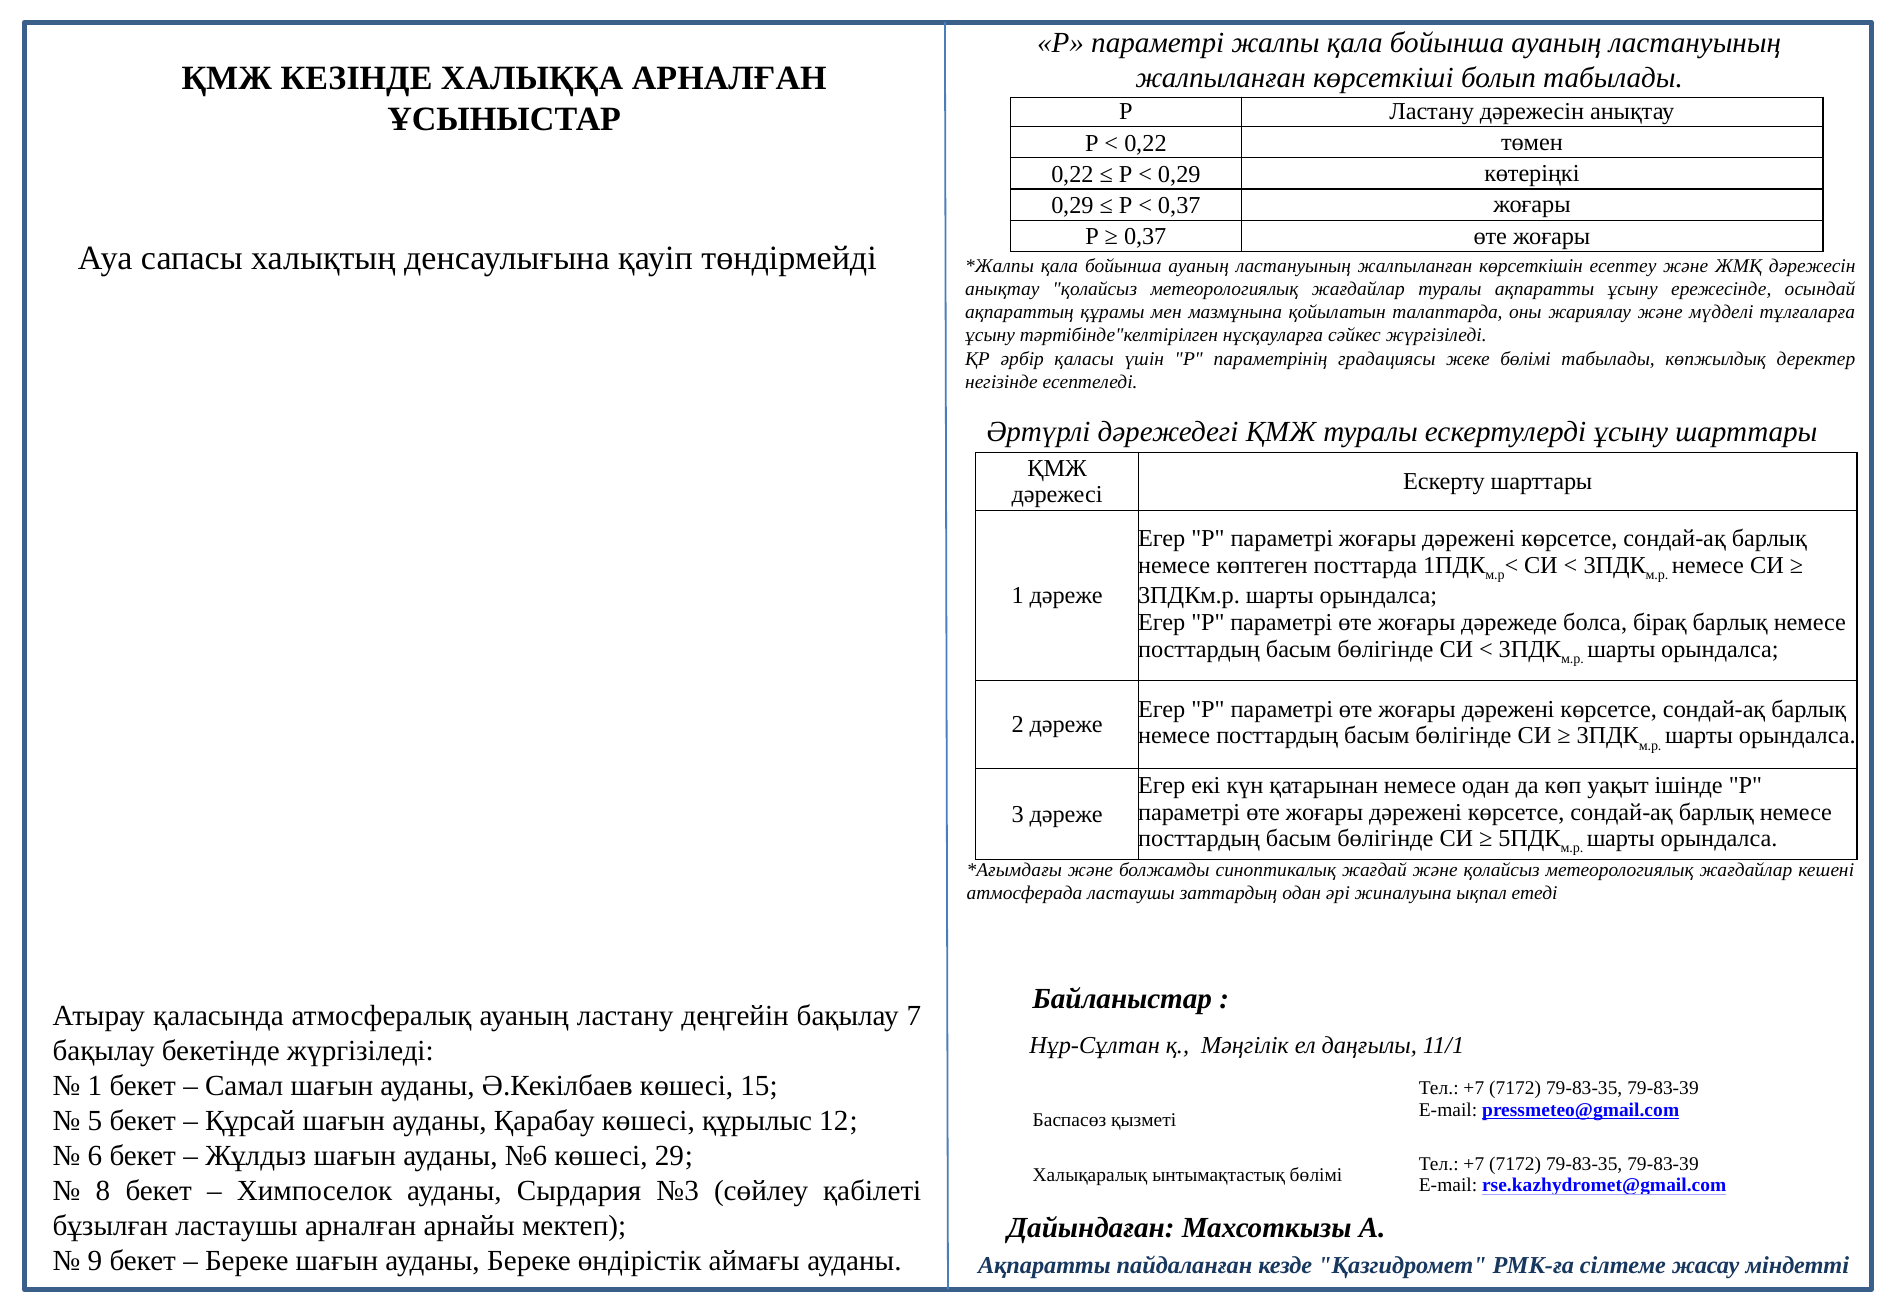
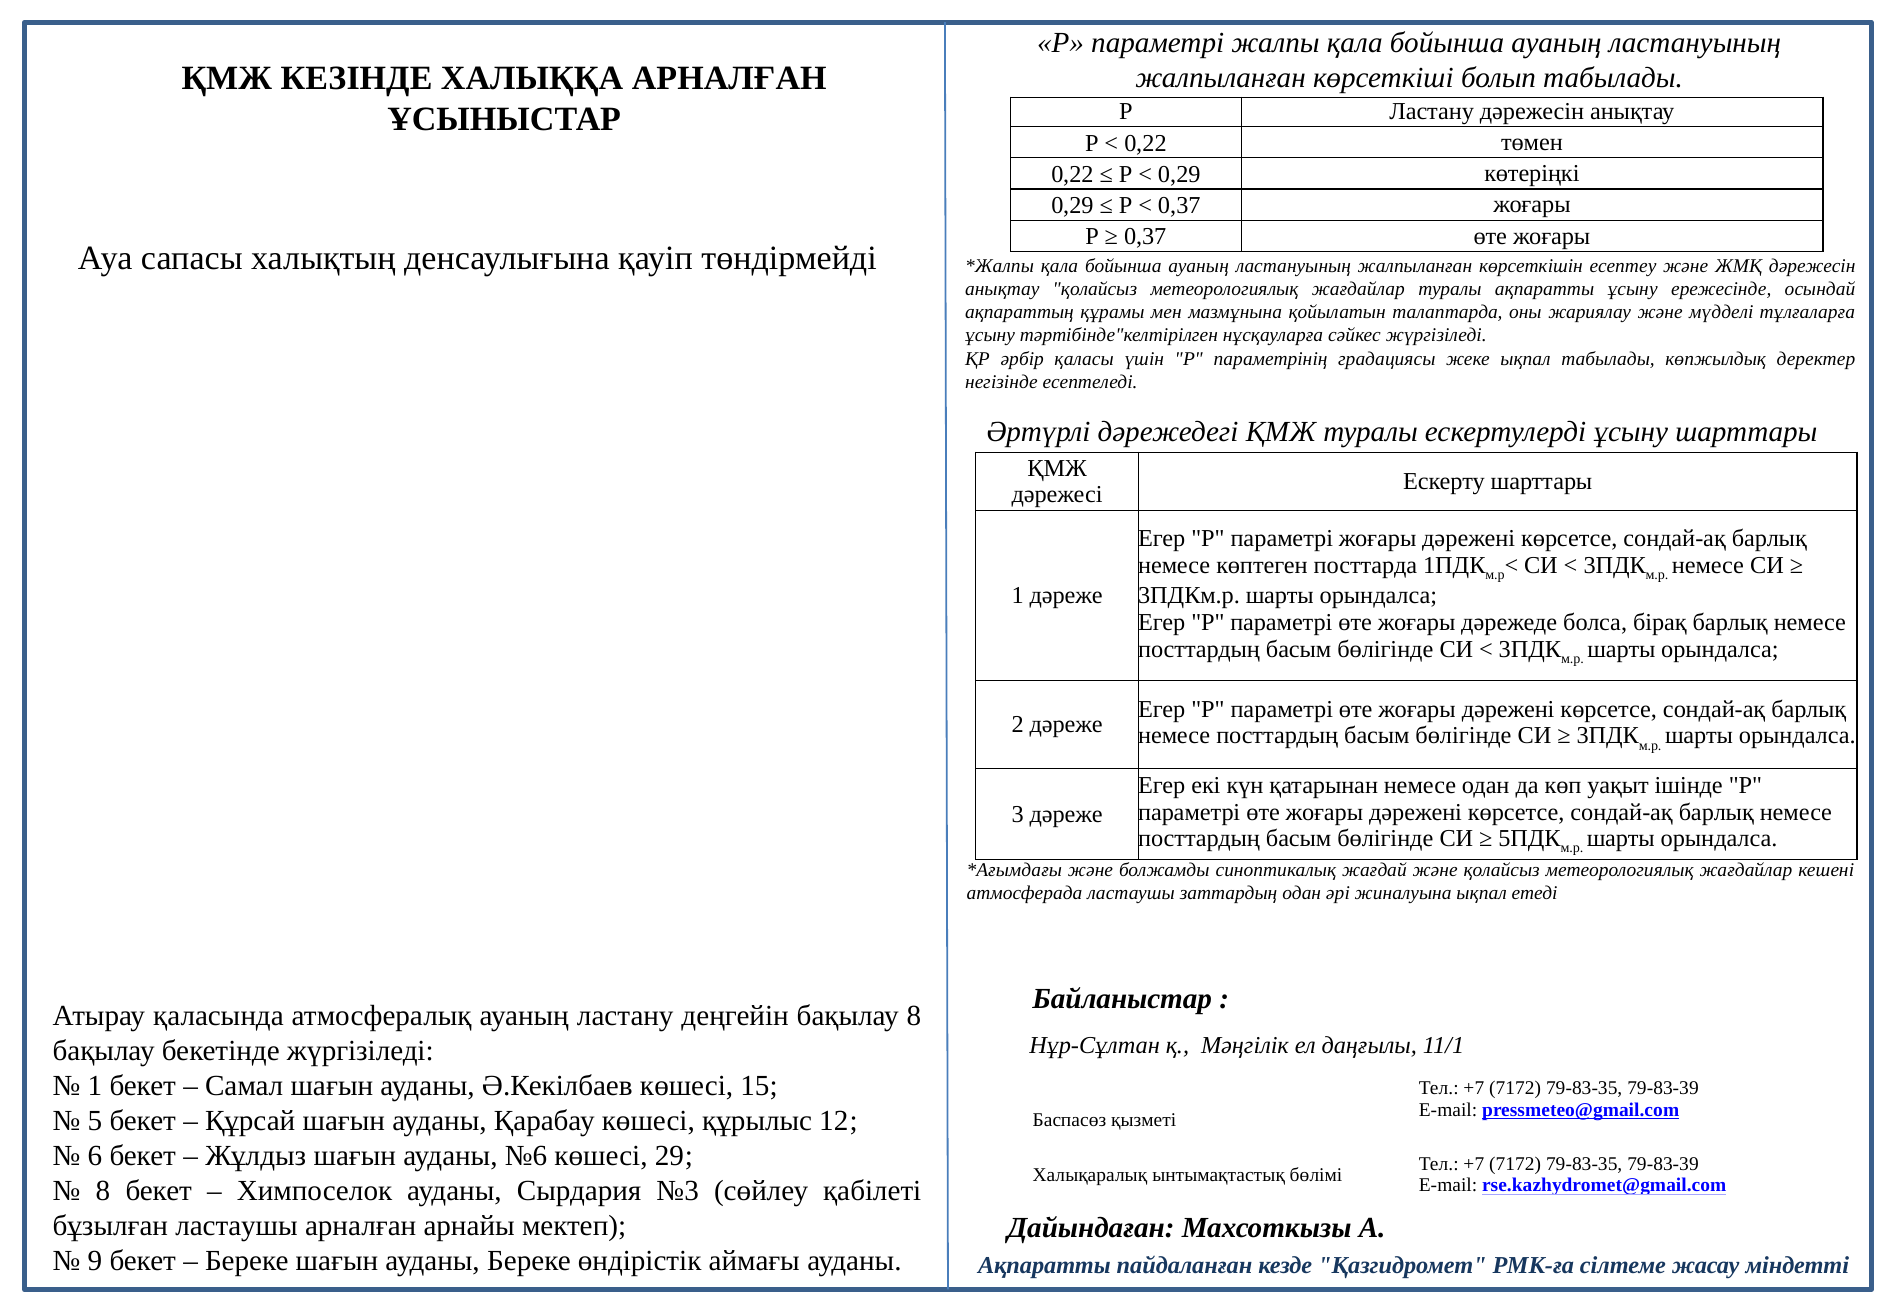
жеке бөлімі: бөлімі -> ықпал
бақылау 7: 7 -> 8
